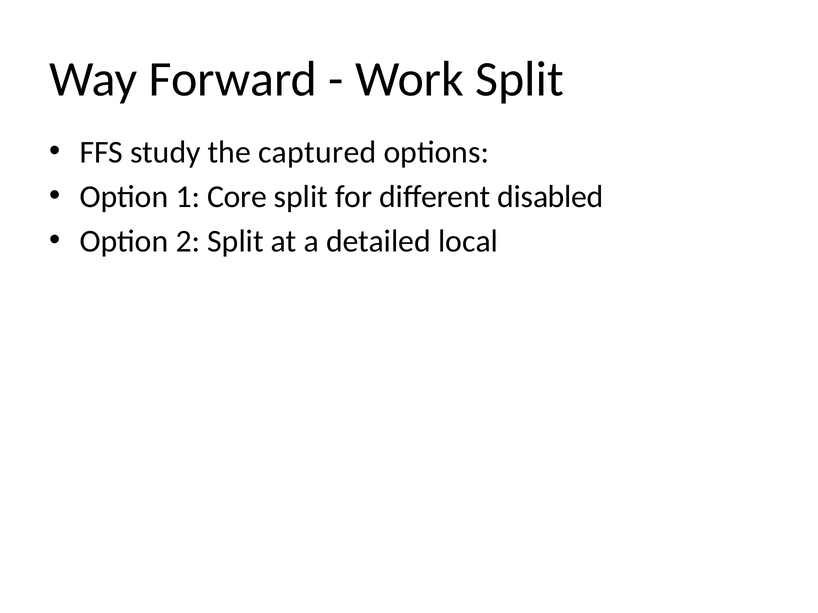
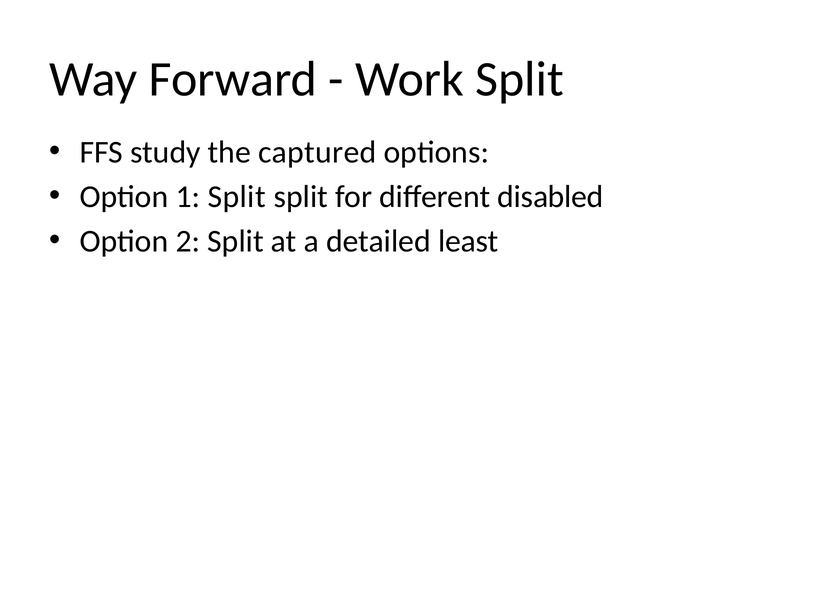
1 Core: Core -> Split
local: local -> least
